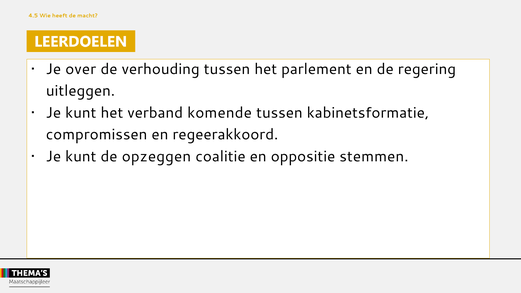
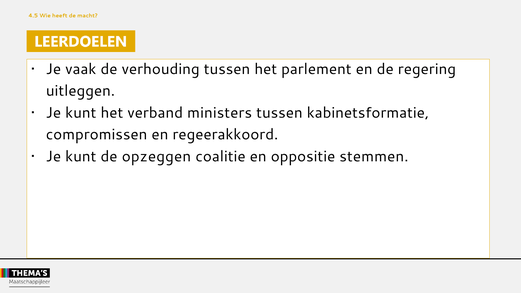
over: over -> vaak
komende: komende -> ministers
